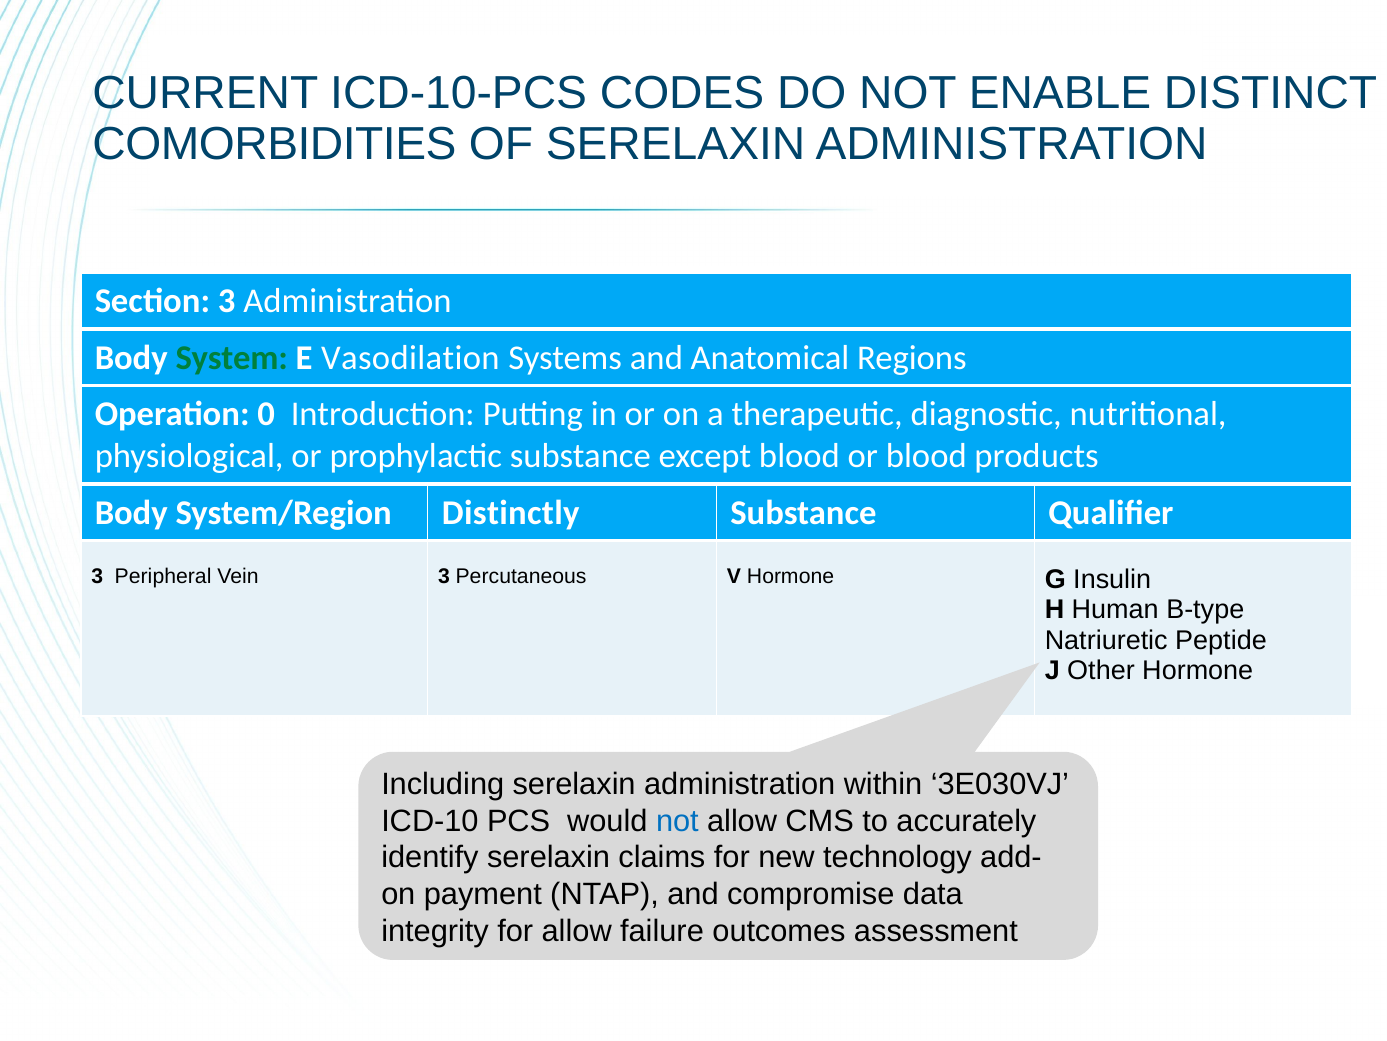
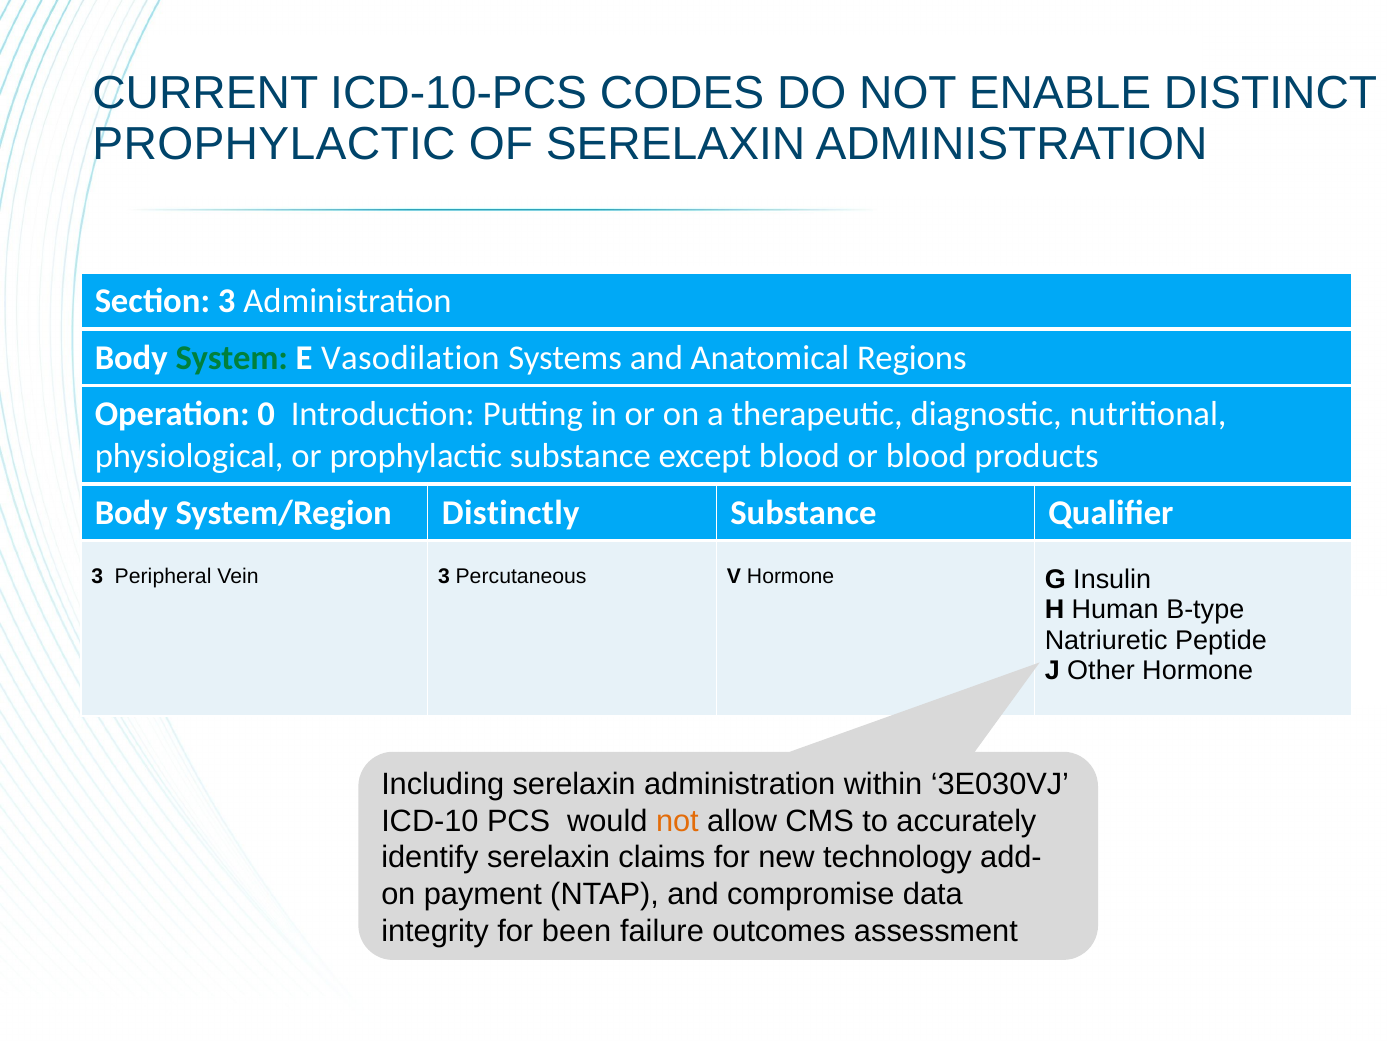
COMORBIDITIES at (274, 144): COMORBIDITIES -> PROPHYLACTIC
not at (677, 820) colour: blue -> orange
for allow: allow -> been
